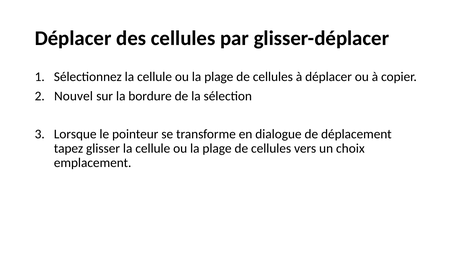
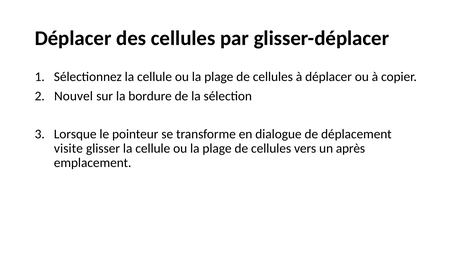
tapez: tapez -> visite
choix: choix -> après
